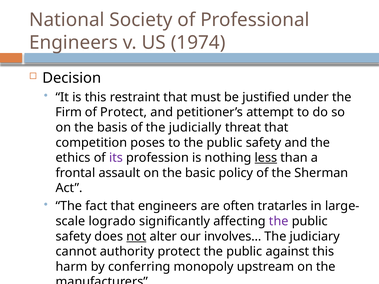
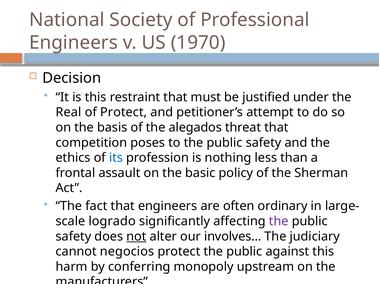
1974: 1974 -> 1970
Firm: Firm -> Real
judicially: judicially -> alegados
its colour: purple -> blue
less underline: present -> none
tratarles: tratarles -> ordinary
authority: authority -> negocios
